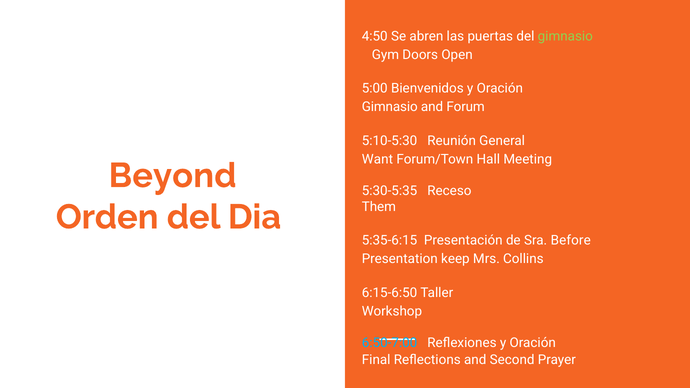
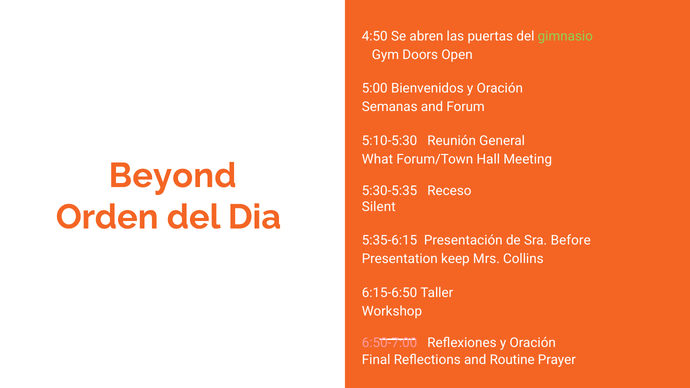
Gimnasio at (390, 107): Gimnasio -> Semanas
Want: Want -> What
Them: Them -> Silent
6:50-7:00 colour: light blue -> pink
Second: Second -> Routine
